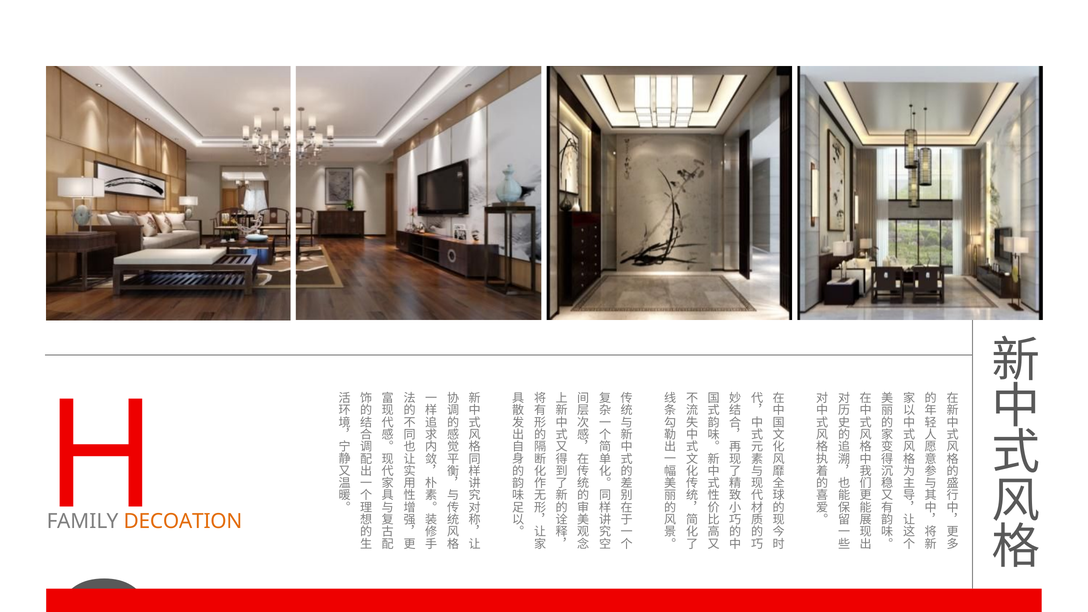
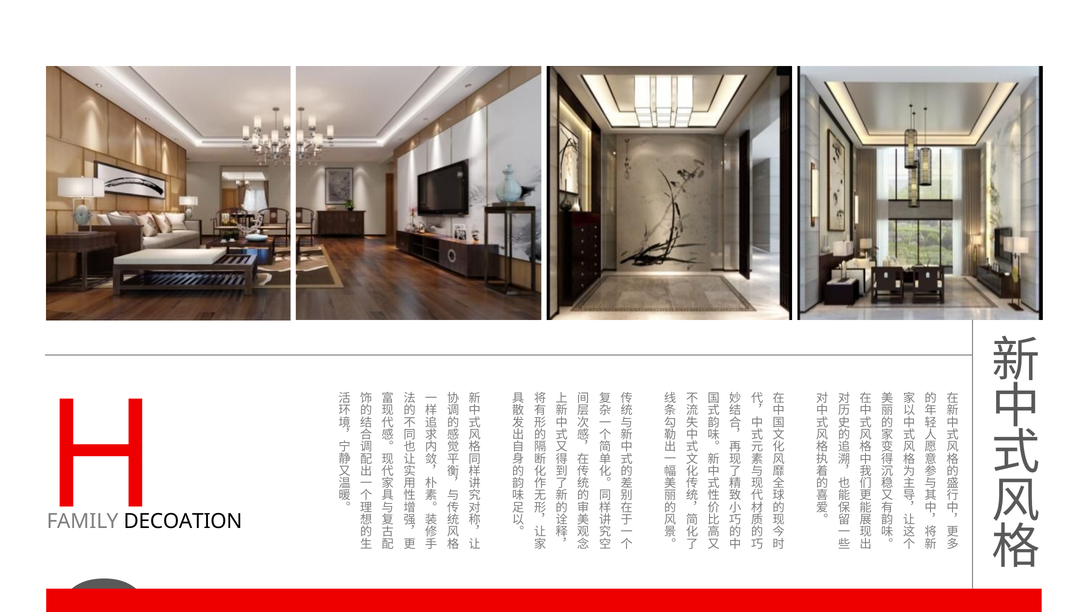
DECOATION colour: orange -> black
